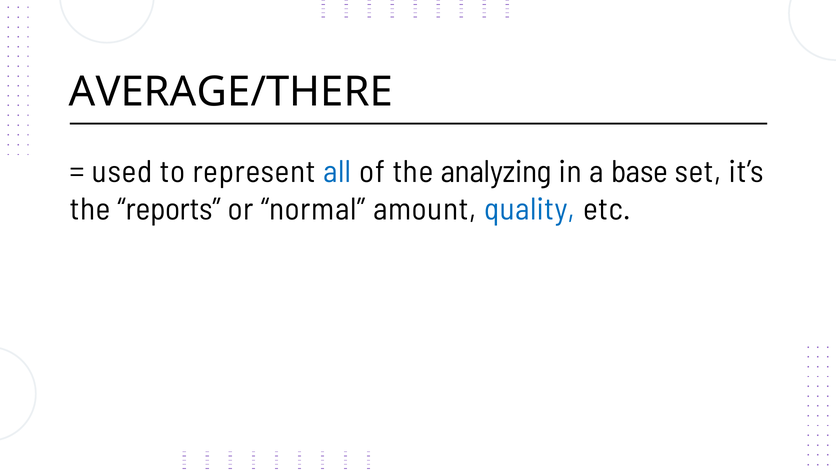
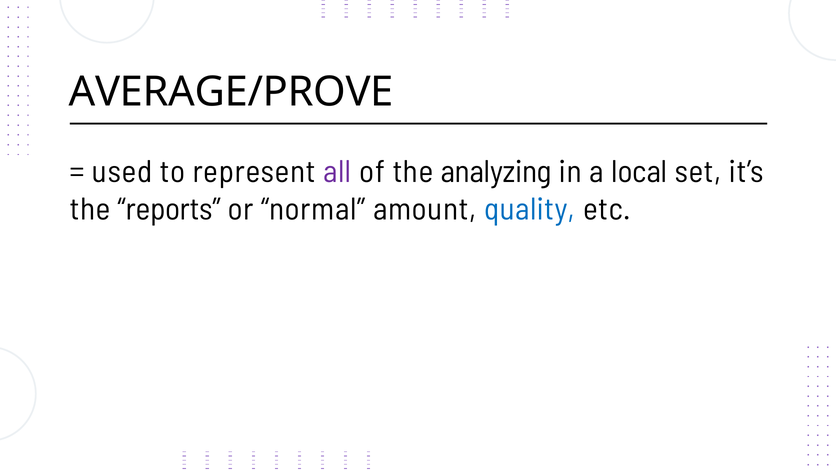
AVERAGE/THERE: AVERAGE/THERE -> AVERAGE/PROVE
all colour: blue -> purple
base: base -> local
